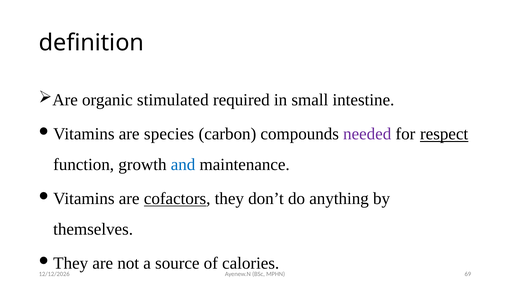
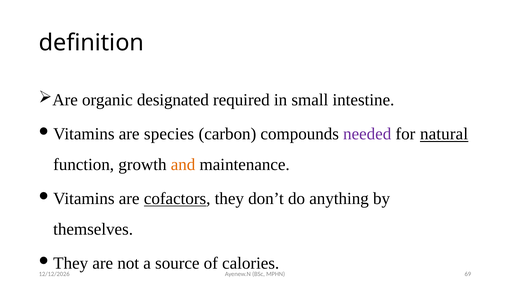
stimulated: stimulated -> designated
respect: respect -> natural
and colour: blue -> orange
